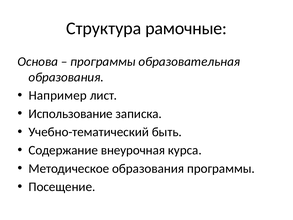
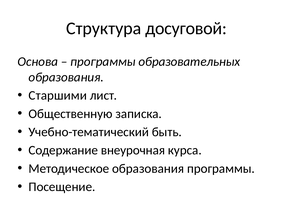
рамочные: рамочные -> досуговой
образовательная: образовательная -> образовательных
Например: Например -> Старшими
Использование: Использование -> Общественную
